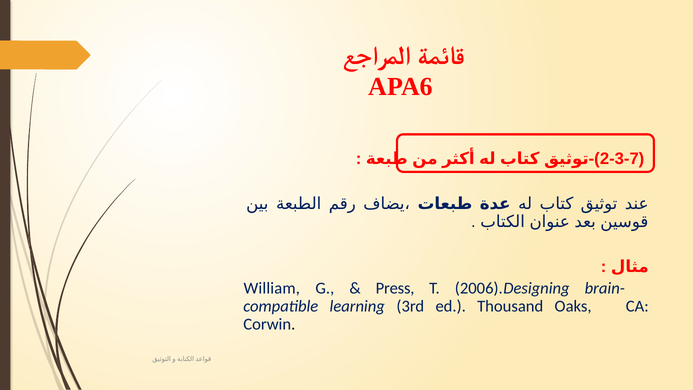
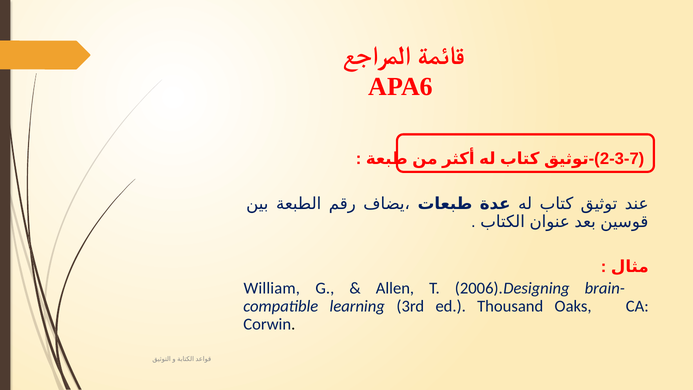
Press: Press -> Allen
